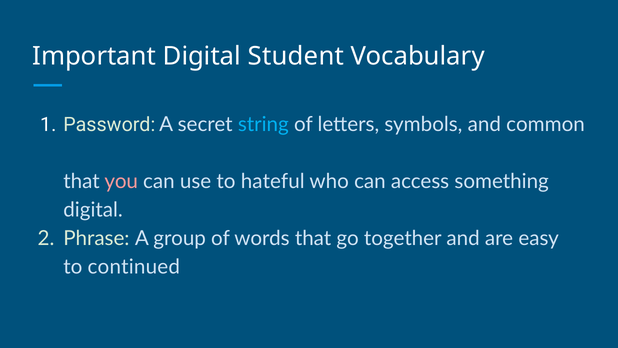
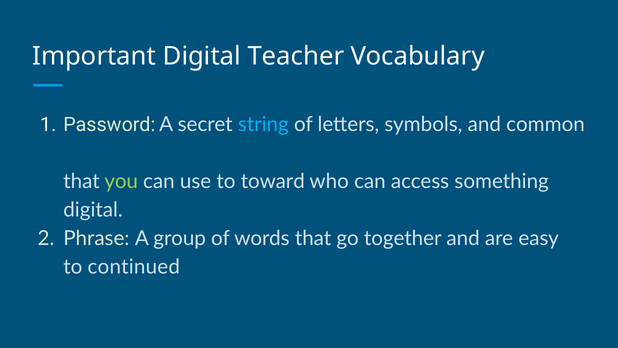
Student: Student -> Teacher
you colour: pink -> light green
hateful: hateful -> toward
